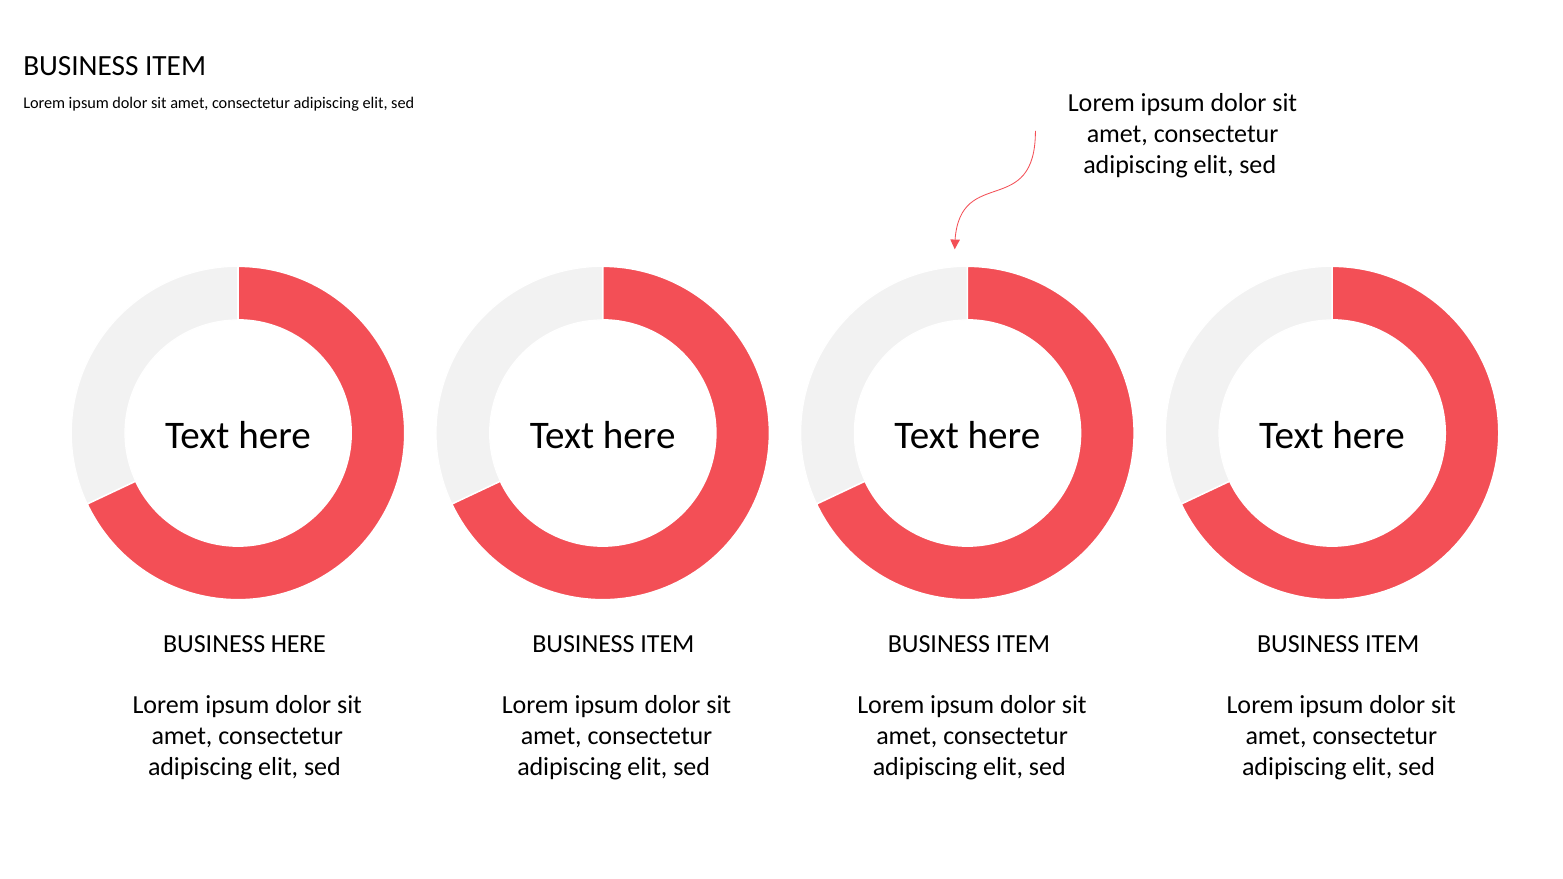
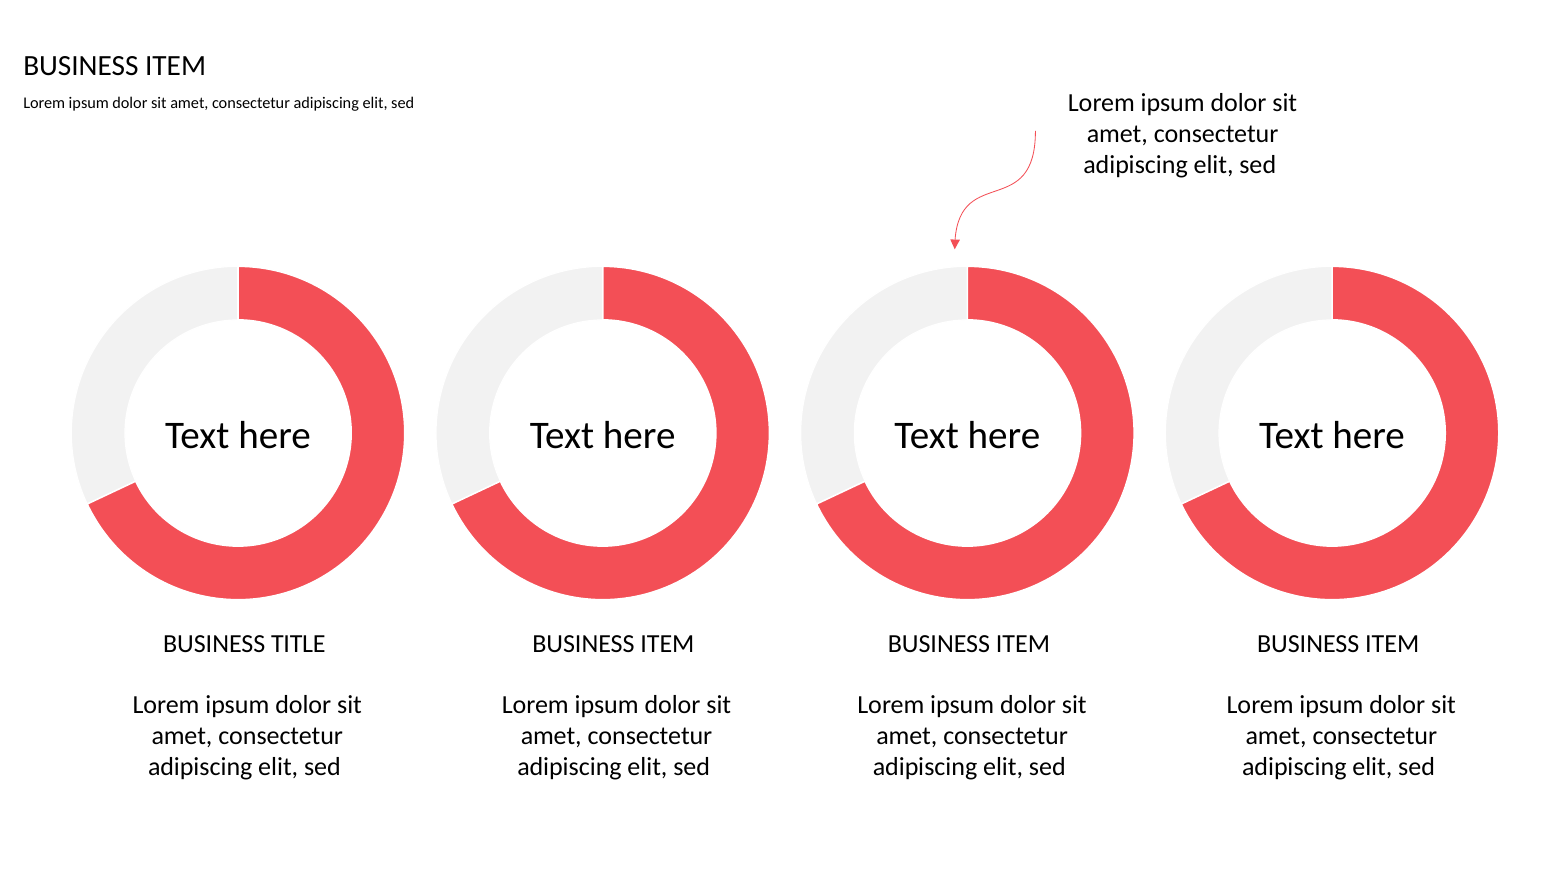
BUSINESS HERE: HERE -> TITLE
